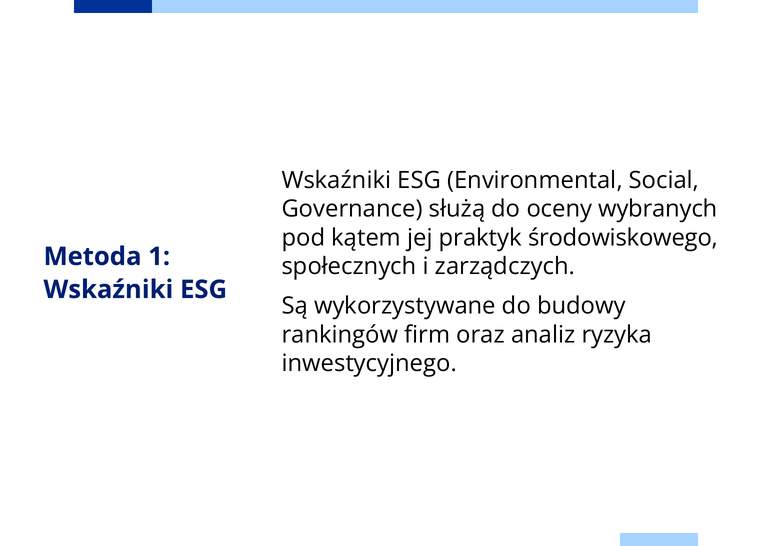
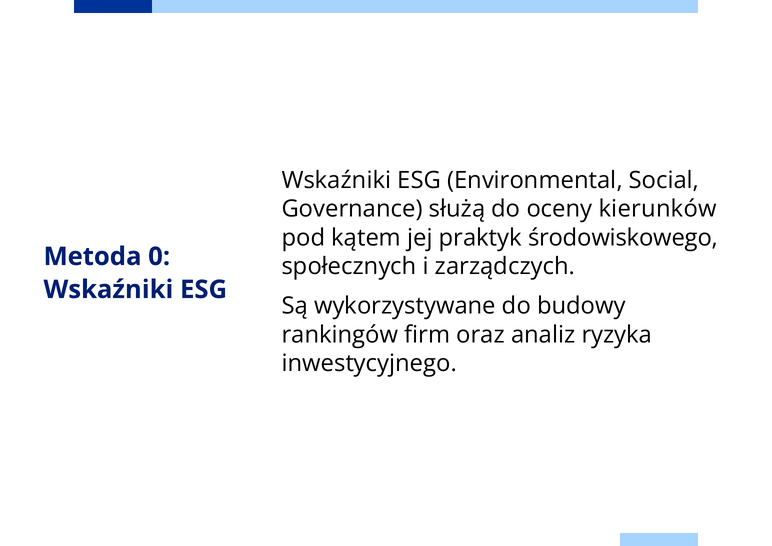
wybranych: wybranych -> kierunków
1: 1 -> 0
